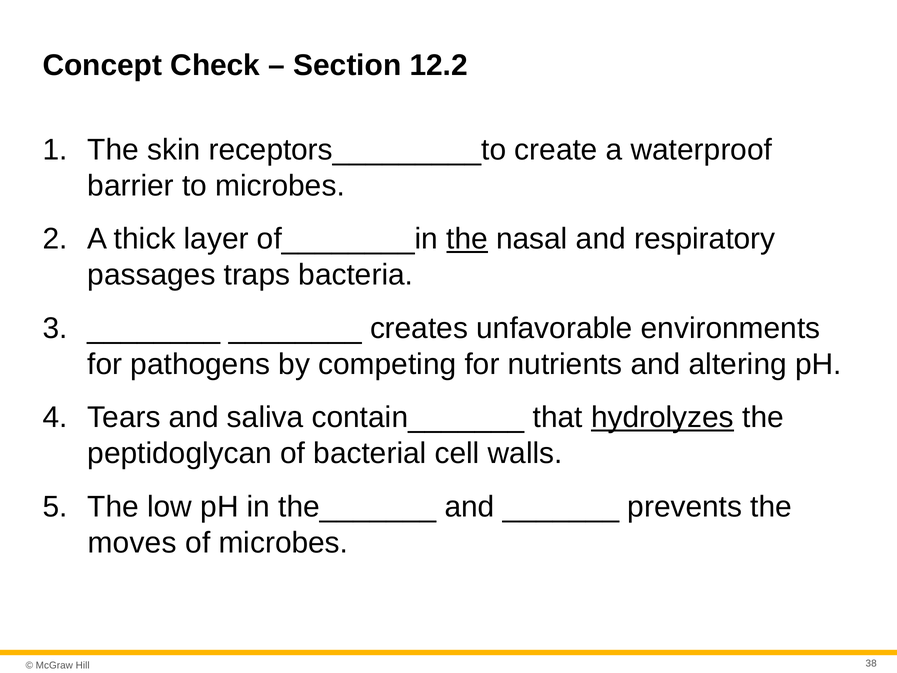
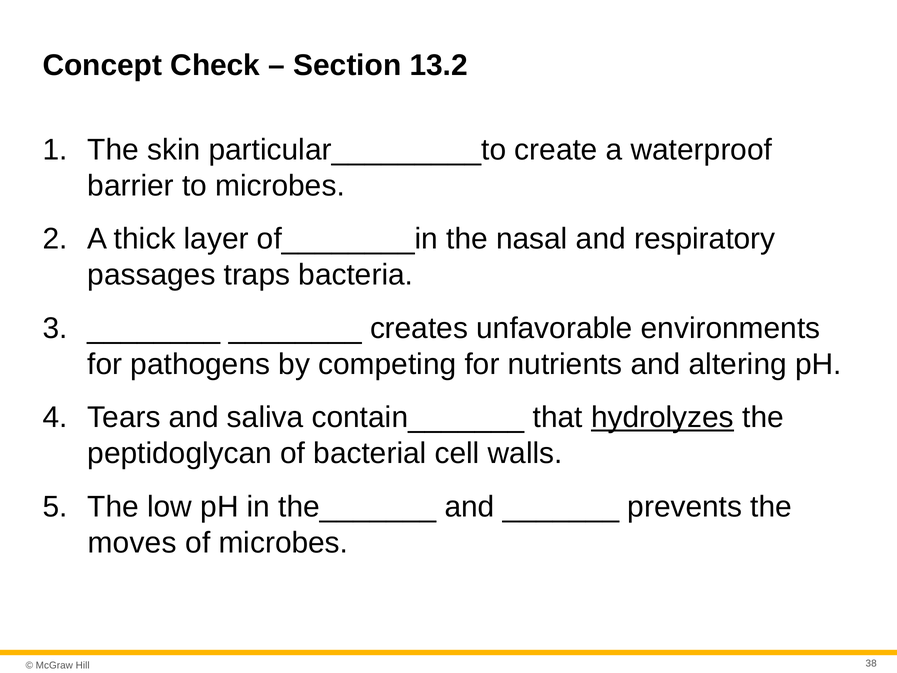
12.2: 12.2 -> 13.2
receptors_________to: receptors_________to -> particular_________to
the at (467, 239) underline: present -> none
